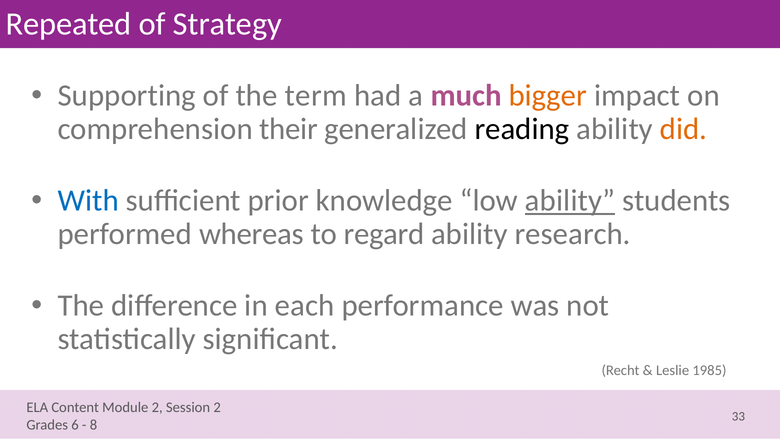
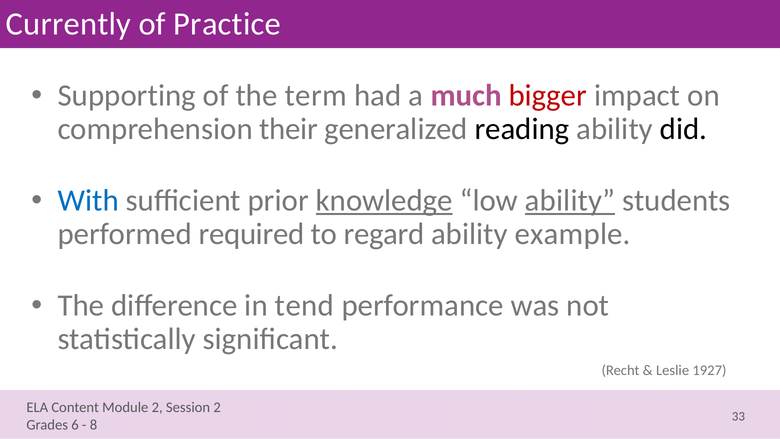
Repeated: Repeated -> Currently
Strategy: Strategy -> Practice
bigger colour: orange -> red
did colour: orange -> black
knowledge underline: none -> present
whereas: whereas -> required
research: research -> example
each: each -> tend
1985: 1985 -> 1927
